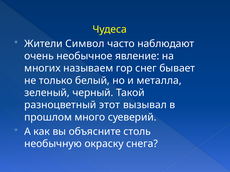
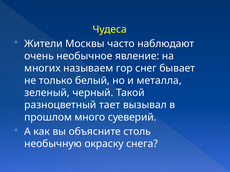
Символ: Символ -> Москвы
этот: этот -> тает
